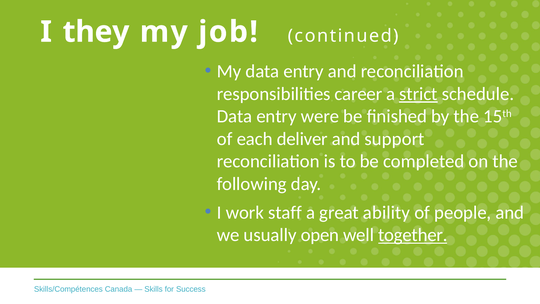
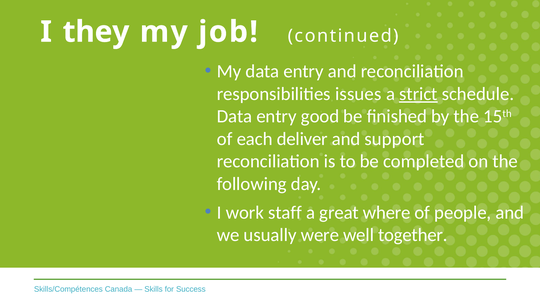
career: career -> issues
were: were -> good
ability: ability -> where
open: open -> were
together underline: present -> none
